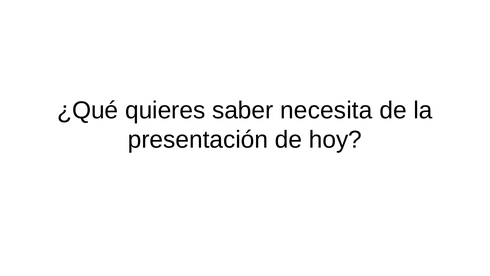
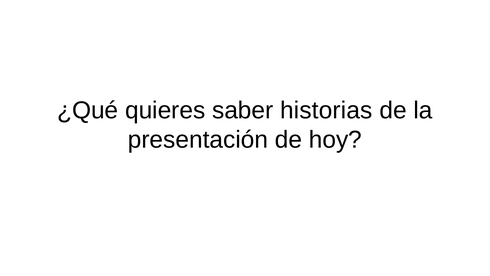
necesita: necesita -> historias
